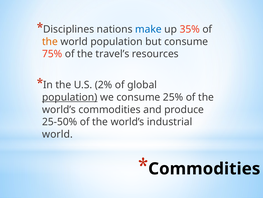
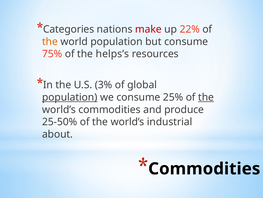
Disciplines: Disciplines -> Categories
make colour: blue -> red
35%: 35% -> 22%
travel’s: travel’s -> helps’s
2%: 2% -> 3%
the at (206, 97) underline: none -> present
world at (57, 134): world -> about
